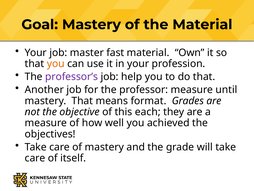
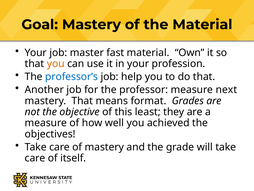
professor’s colour: purple -> blue
until: until -> next
each: each -> least
